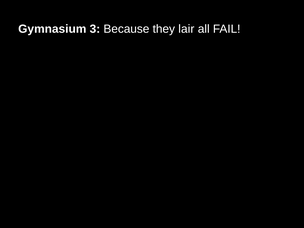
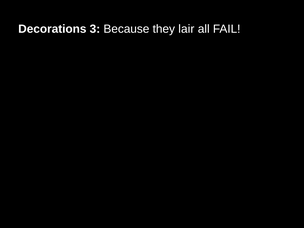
Gymnasium: Gymnasium -> Decorations
